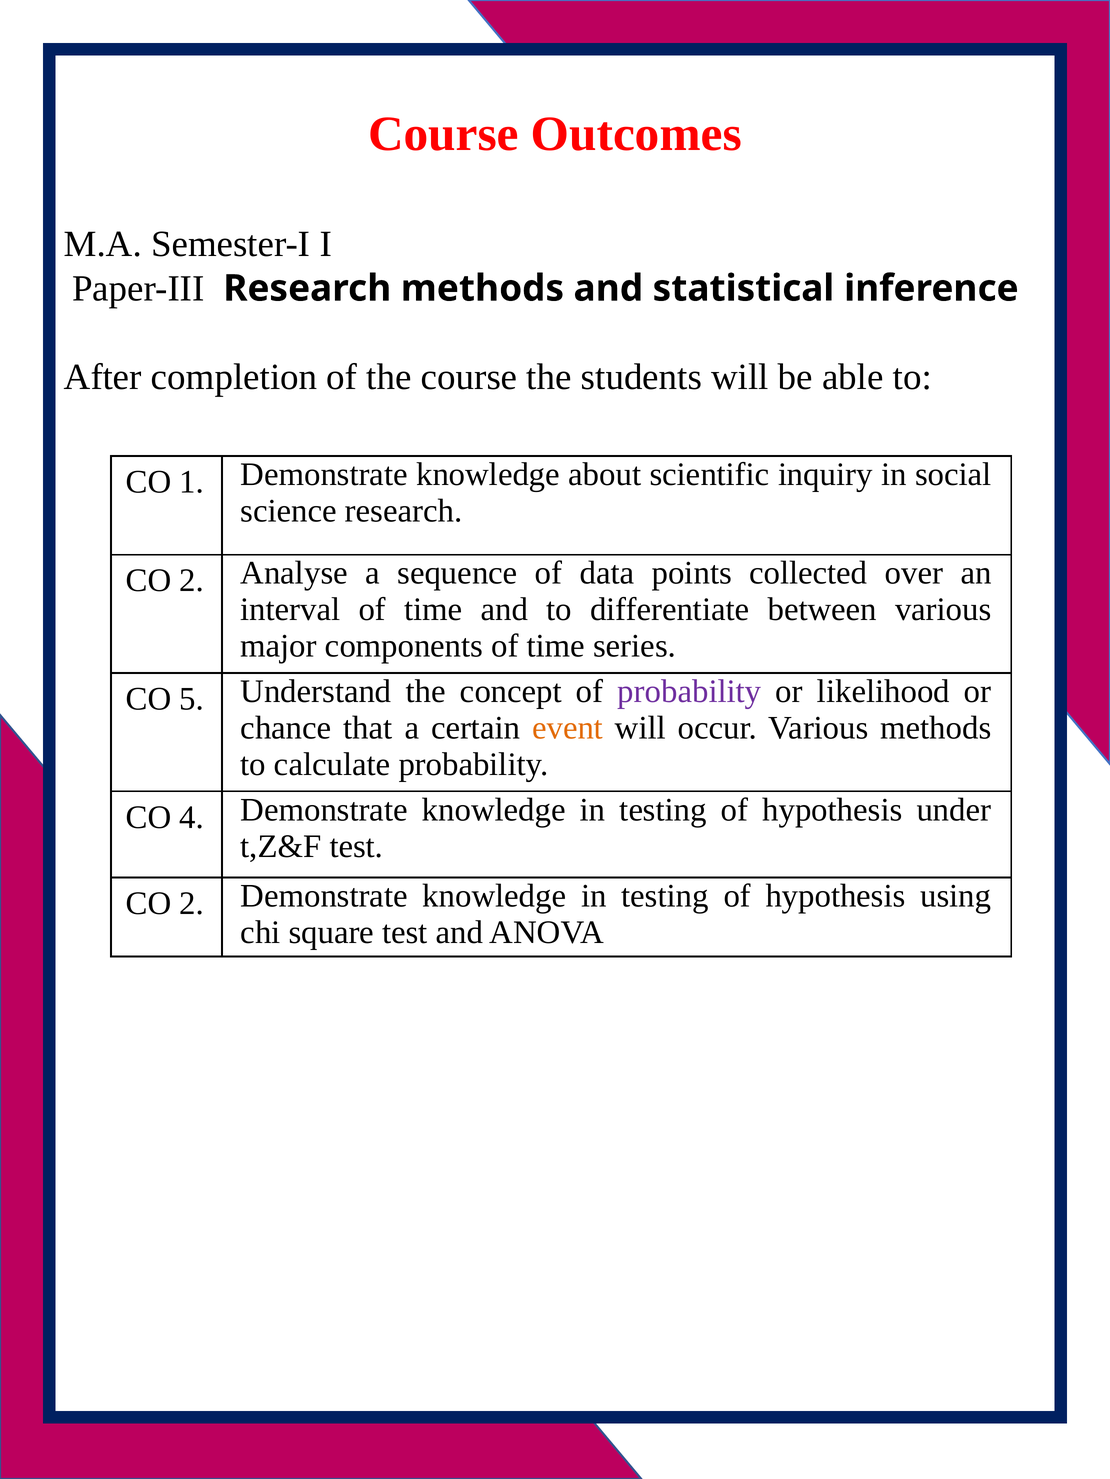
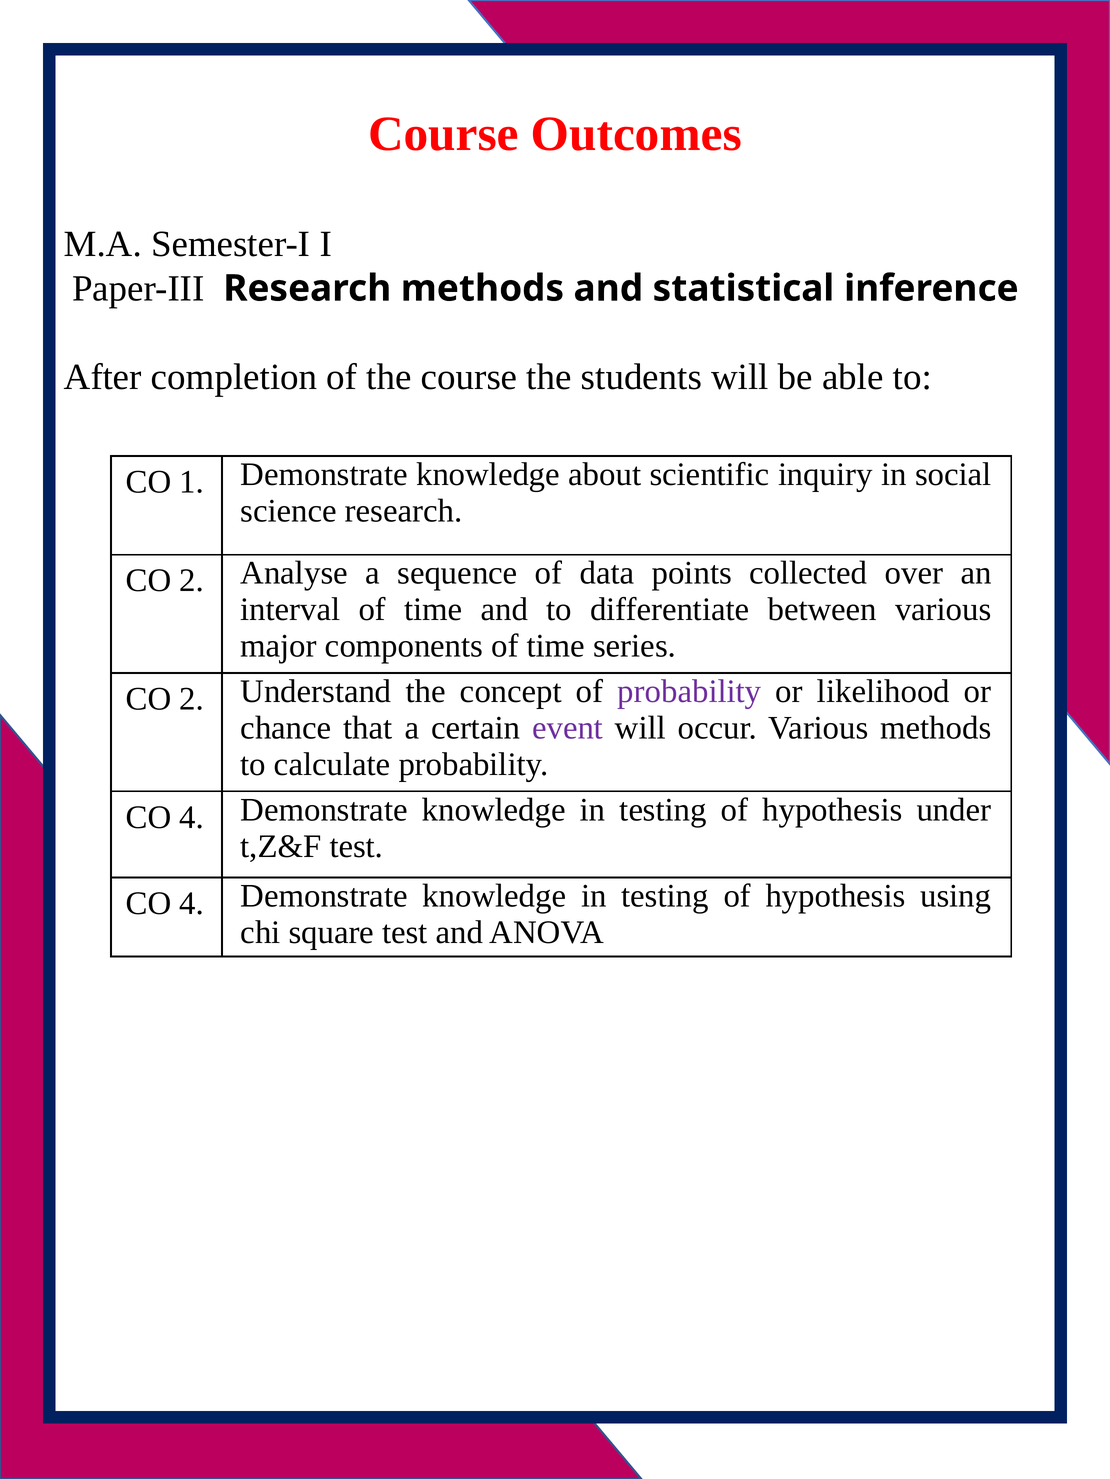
5 at (192, 699): 5 -> 2
event colour: orange -> purple
2 at (192, 904): 2 -> 4
